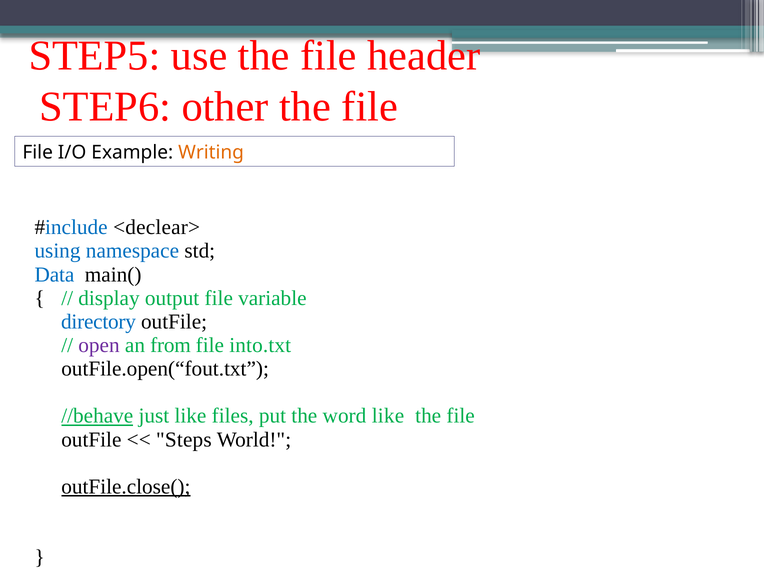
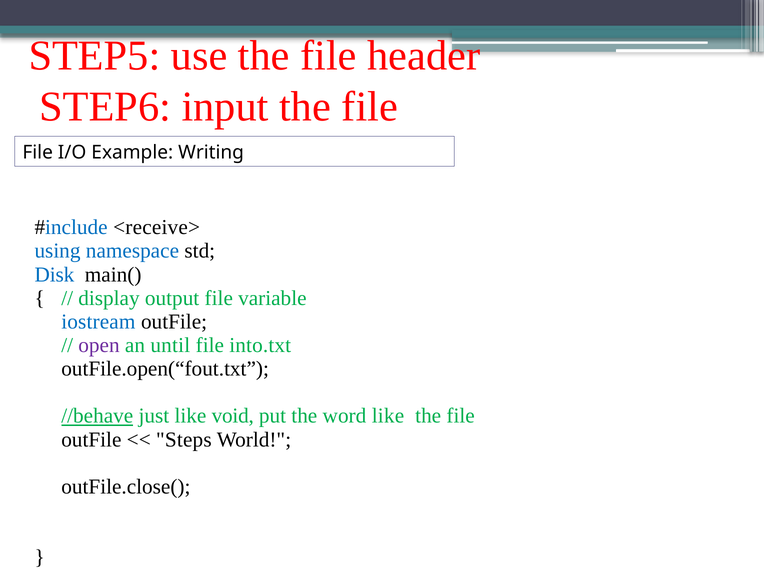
other: other -> input
Writing colour: orange -> black
<declear>: <declear> -> <receive>
Data: Data -> Disk
directory: directory -> iostream
from: from -> until
files: files -> void
outFile.close( underline: present -> none
